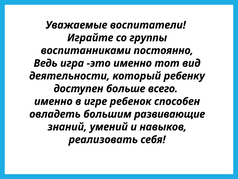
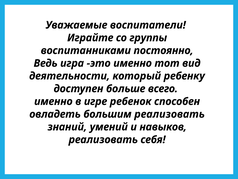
большим развивающие: развивающие -> реализовать
